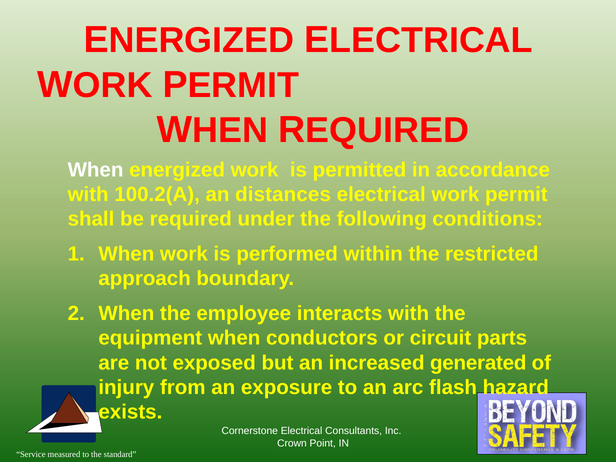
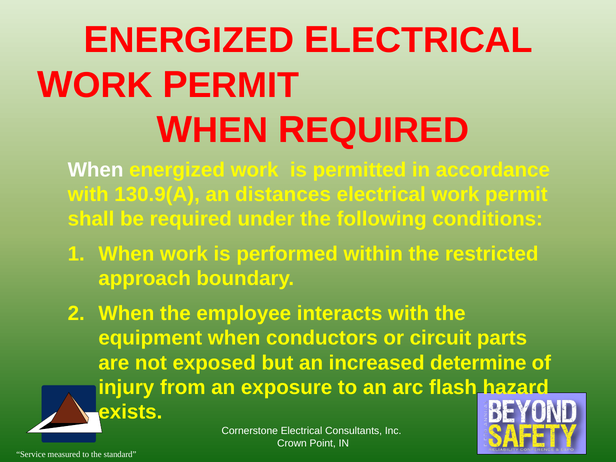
100.2(A: 100.2(A -> 130.9(A
generated: generated -> determine
